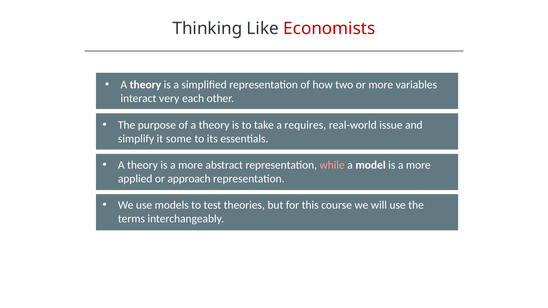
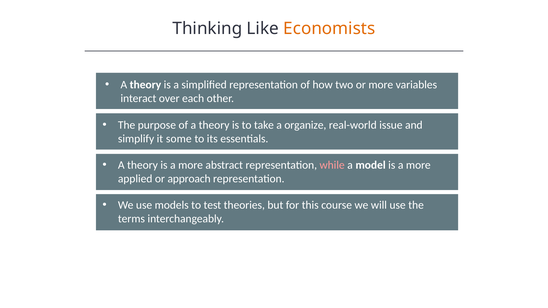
Economists colour: red -> orange
very: very -> over
requires: requires -> organize
